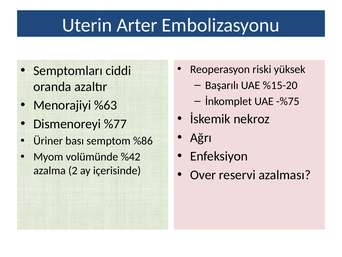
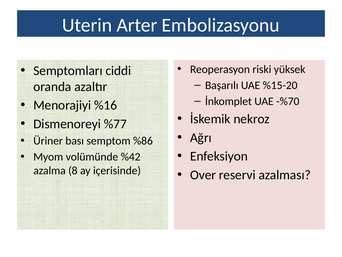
-%75: -%75 -> -%70
%63: %63 -> %16
2: 2 -> 8
